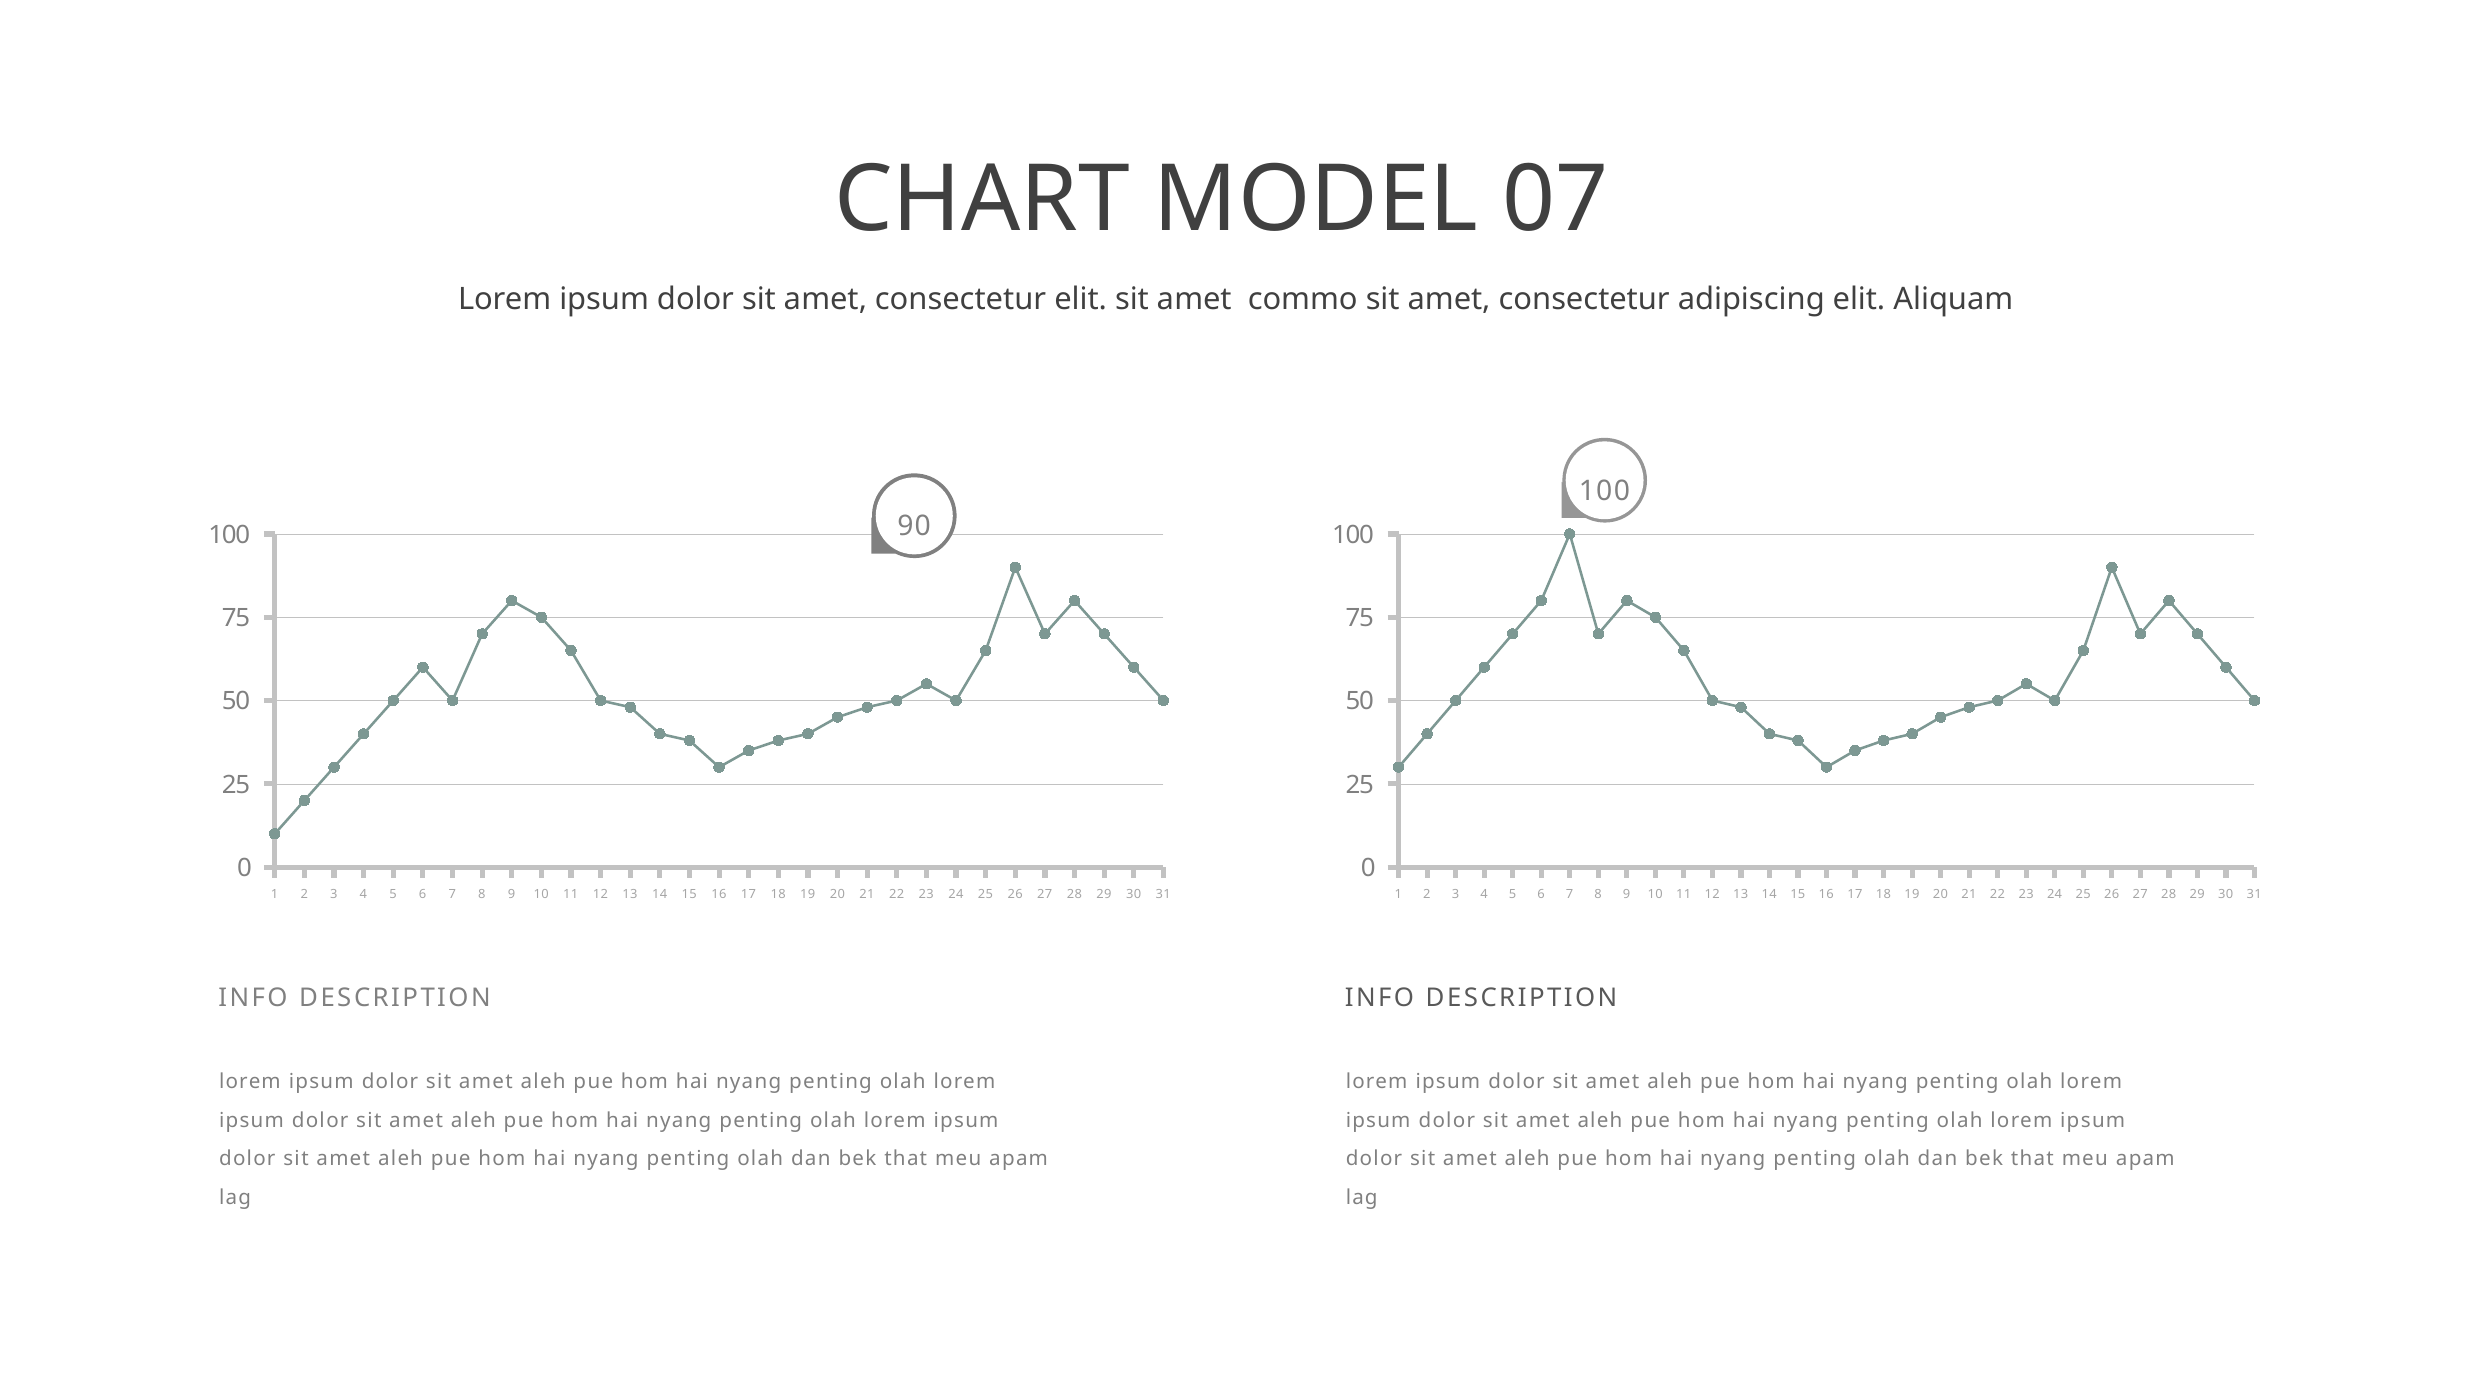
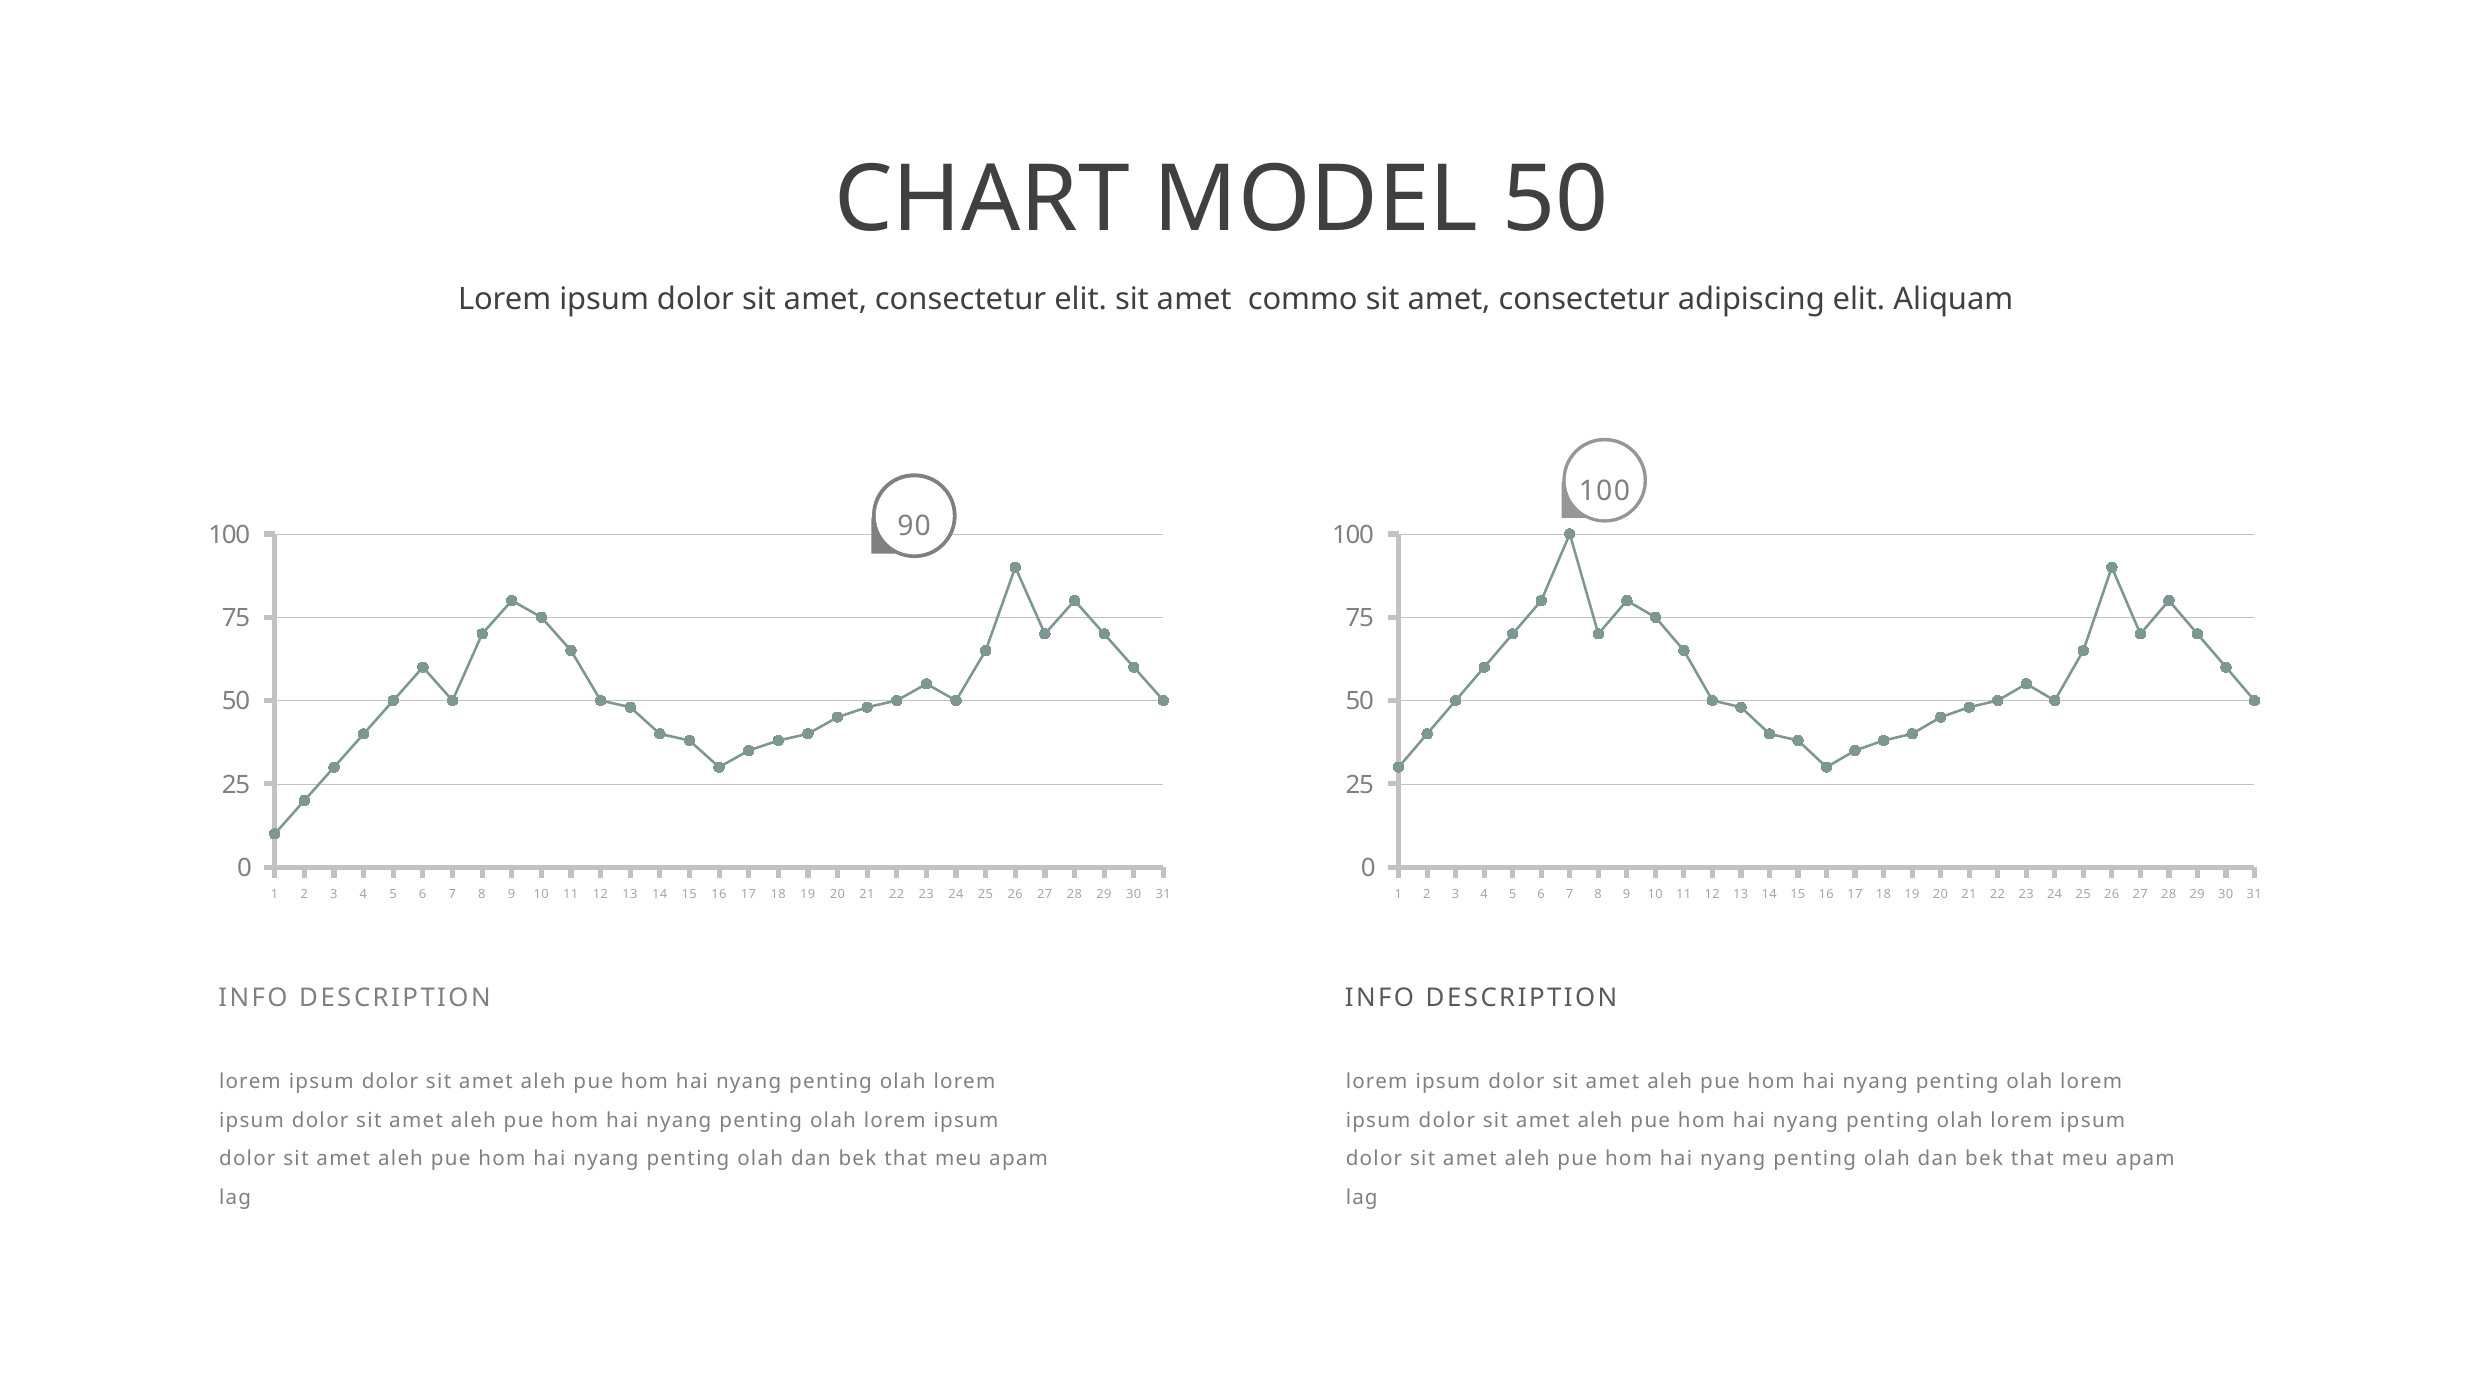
MODEL 07: 07 -> 50
